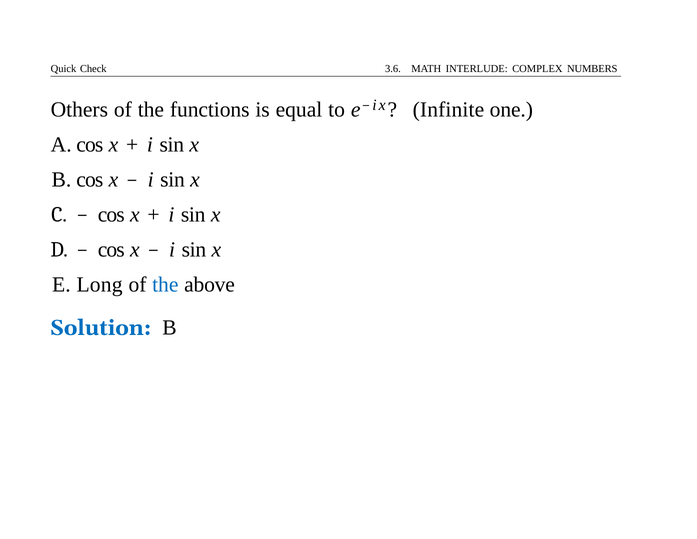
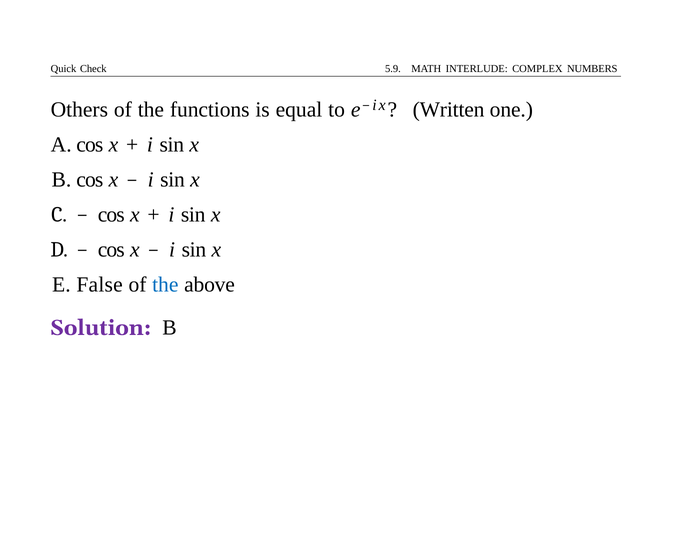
3.6: 3.6 -> 5.9
Infinite: Infinite -> Written
Long: Long -> False
Solution colour: blue -> purple
